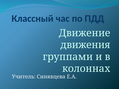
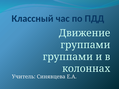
движения at (85, 45): движения -> группами
